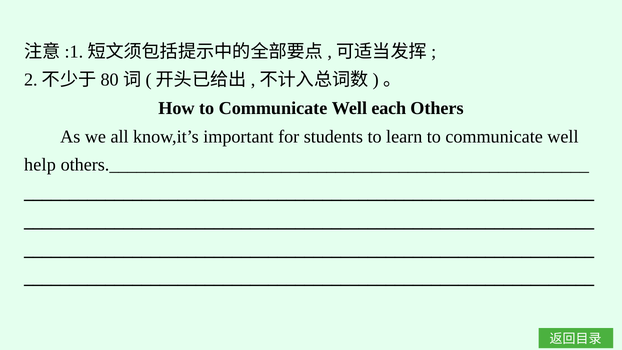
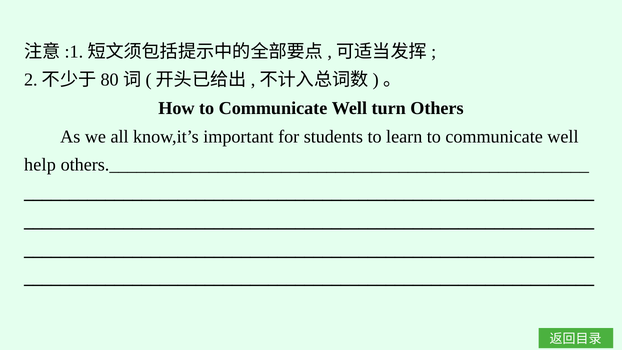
each: each -> turn
